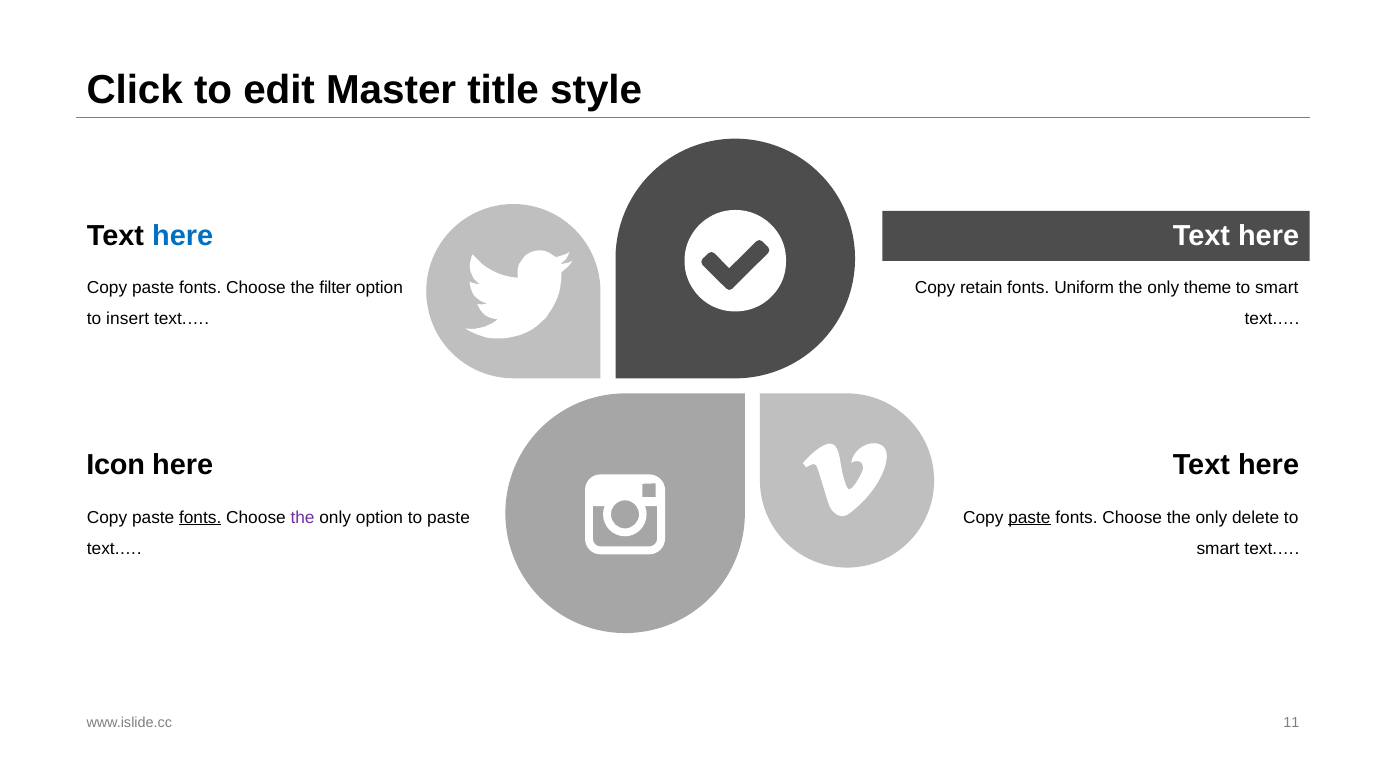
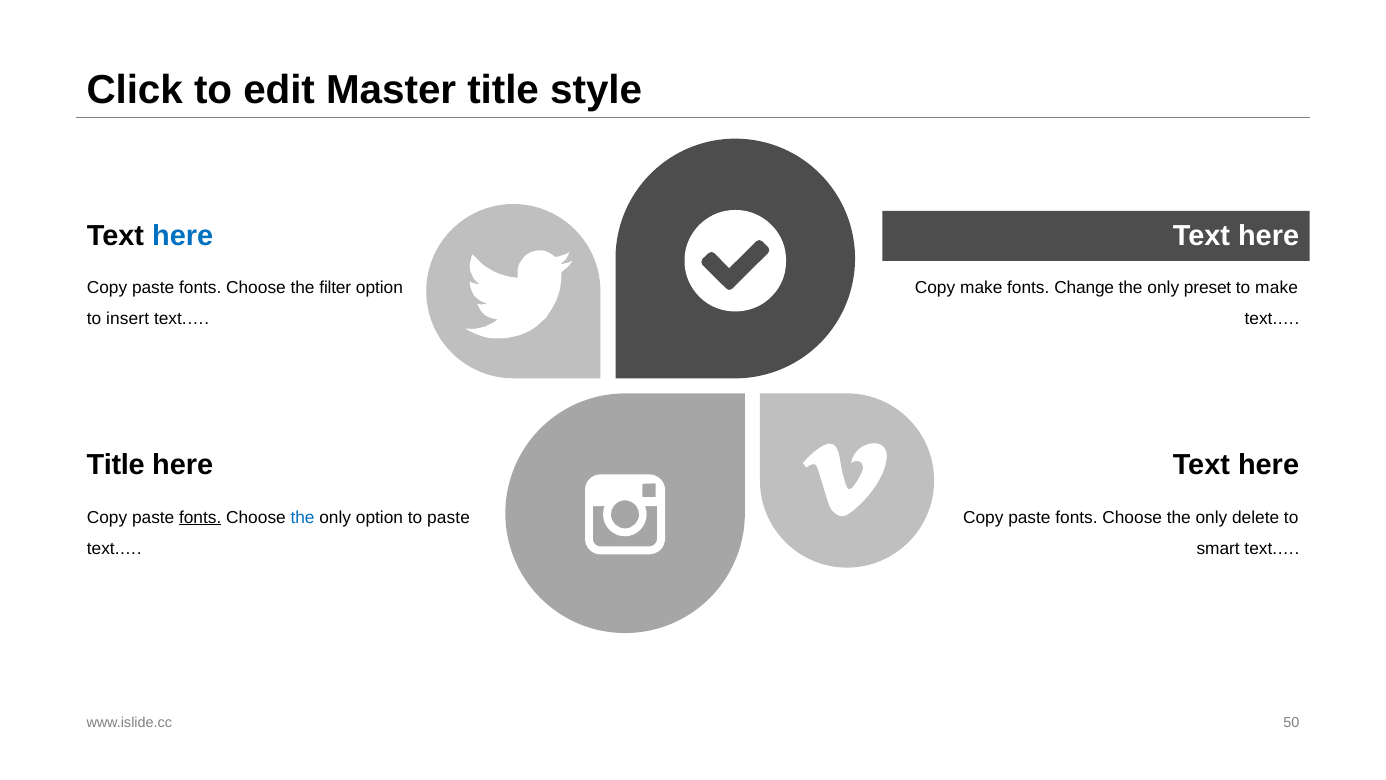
Copy retain: retain -> make
Uniform: Uniform -> Change
theme: theme -> preset
smart at (1277, 288): smart -> make
Icon at (116, 465): Icon -> Title
the at (303, 517) colour: purple -> blue
paste at (1029, 517) underline: present -> none
11: 11 -> 50
